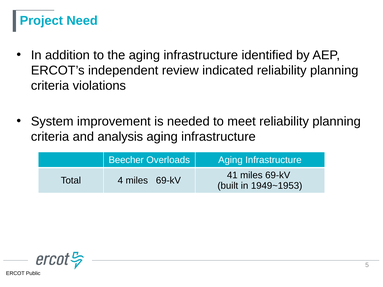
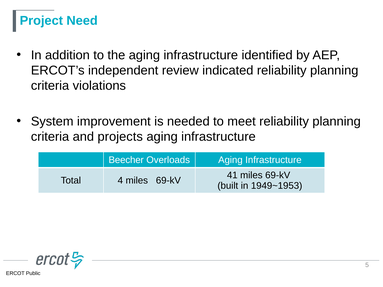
analysis: analysis -> projects
